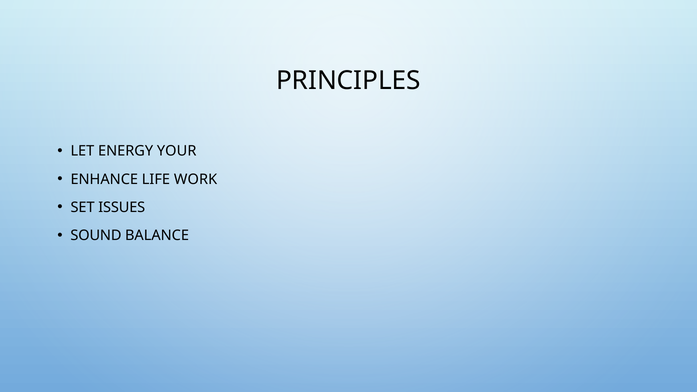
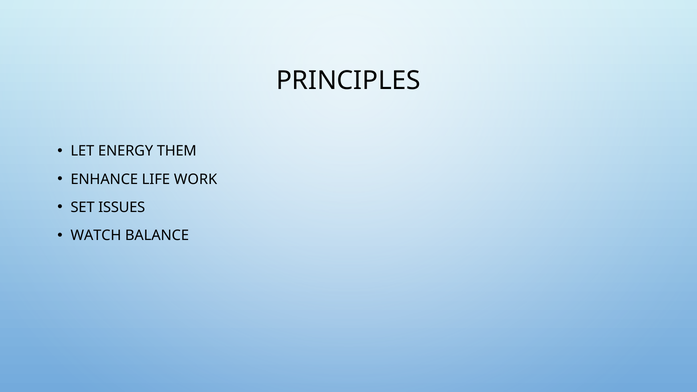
YOUR: YOUR -> THEM
SOUND: SOUND -> WATCH
